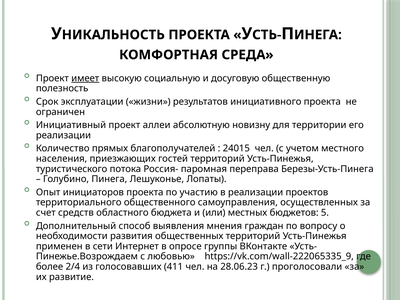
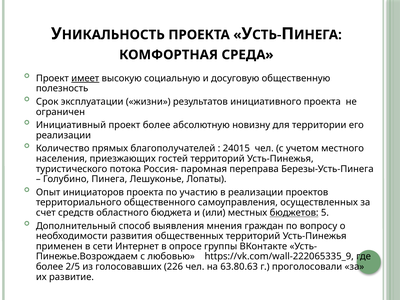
проект аллеи: аллеи -> более
бюджетов underline: none -> present
2/4: 2/4 -> 2/5
411: 411 -> 226
28.06.23: 28.06.23 -> 63.80.63
